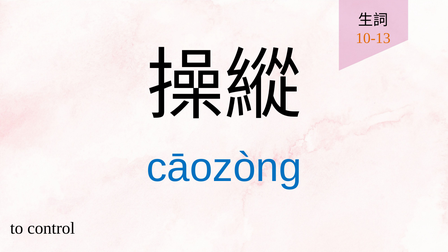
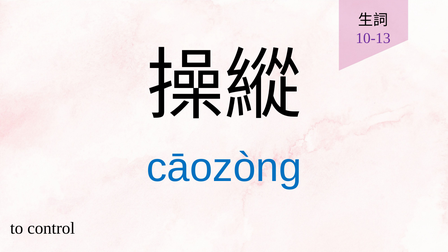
10-13 colour: orange -> purple
